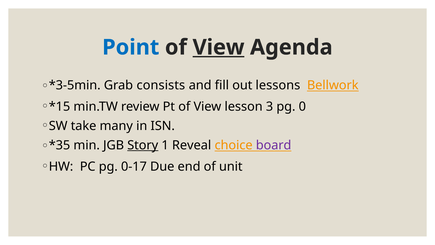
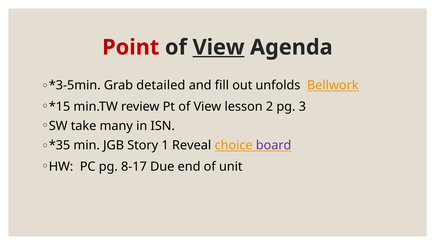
Point colour: blue -> red
consists: consists -> detailed
lessons: lessons -> unfolds
3: 3 -> 2
0: 0 -> 3
Story underline: present -> none
0-17: 0-17 -> 8-17
